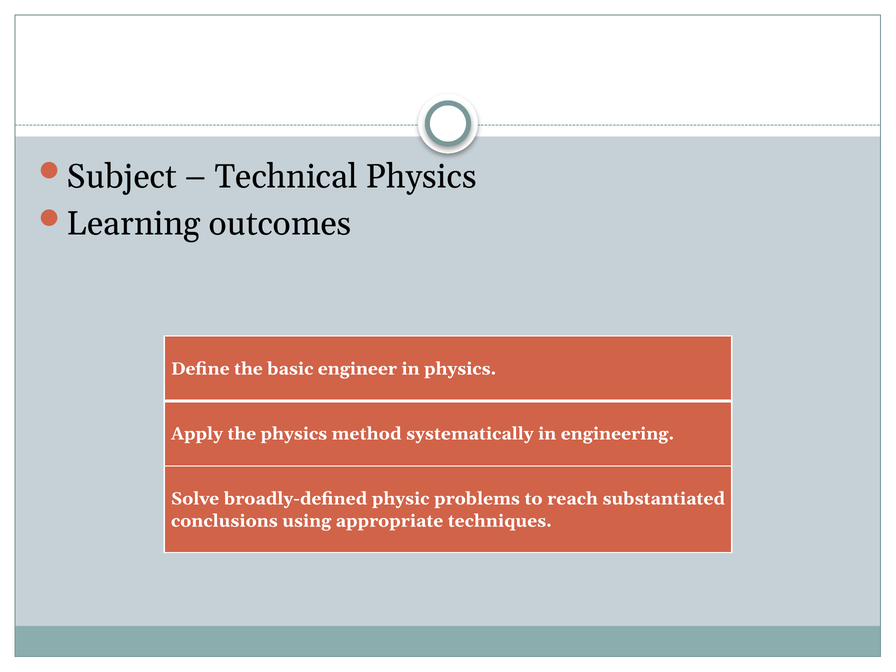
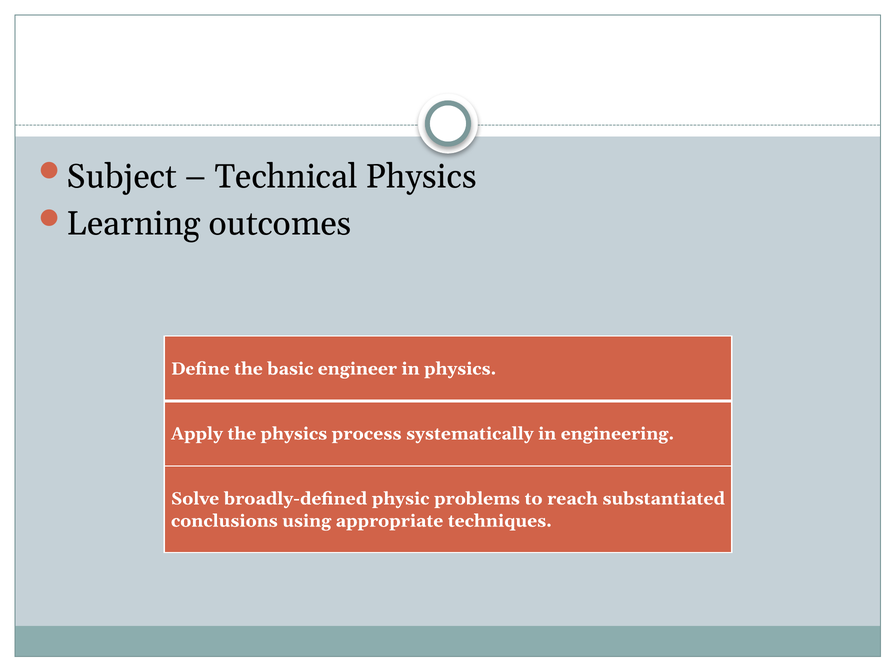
method: method -> process
